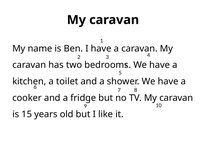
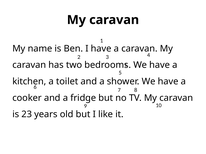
15: 15 -> 23
